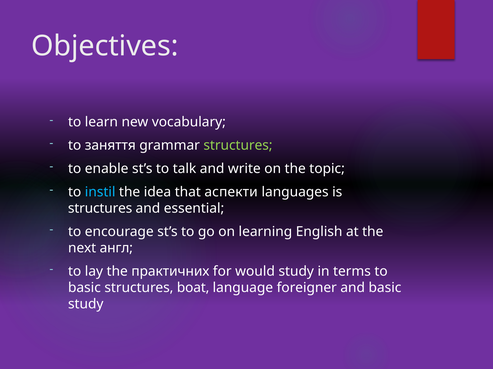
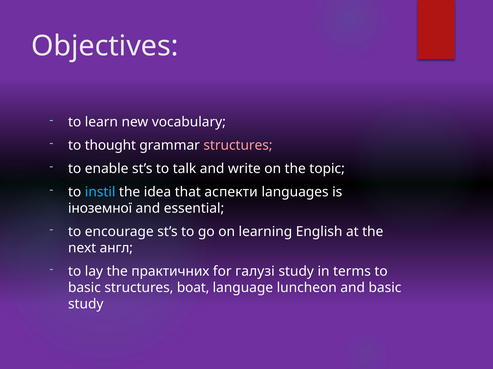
заняття: заняття -> thought
structures at (238, 146) colour: light green -> pink
structures at (100, 209): structures -> іноземної
would: would -> галузі
foreigner: foreigner -> luncheon
